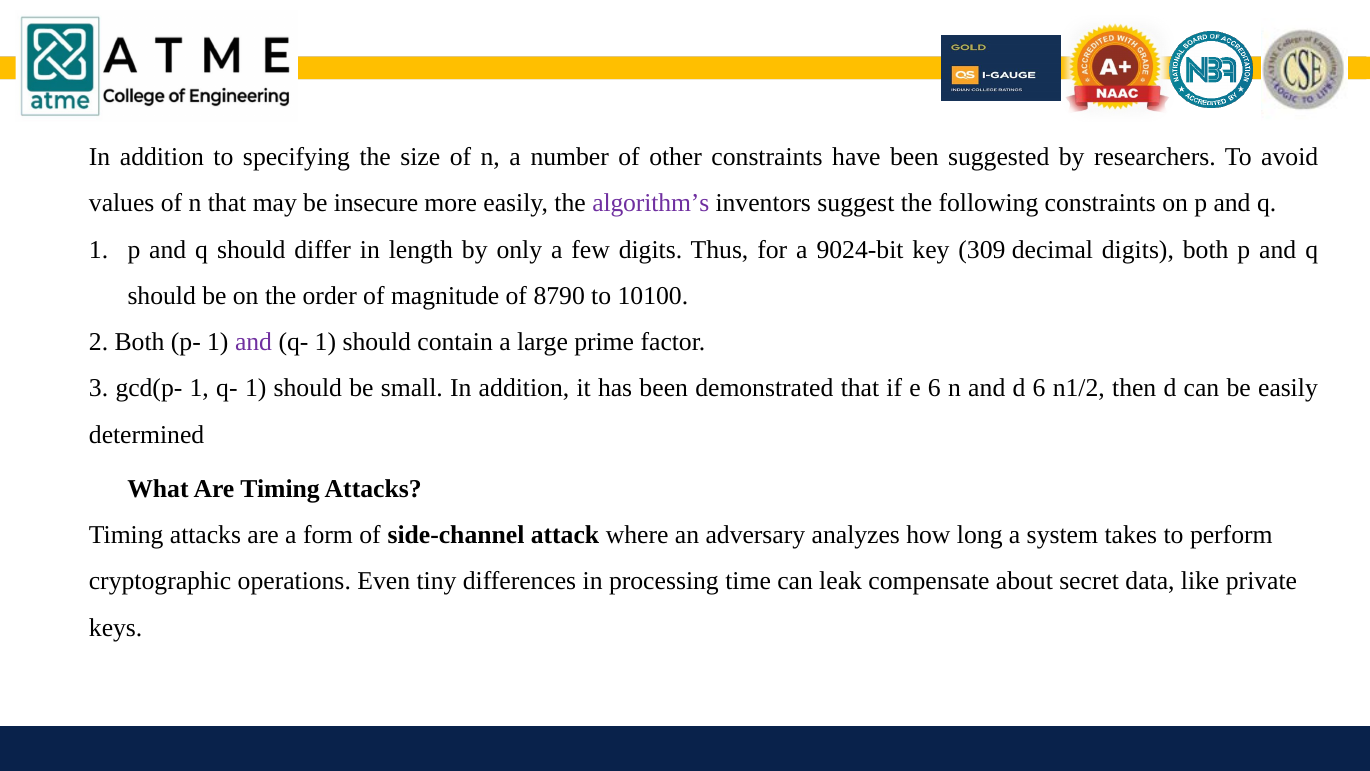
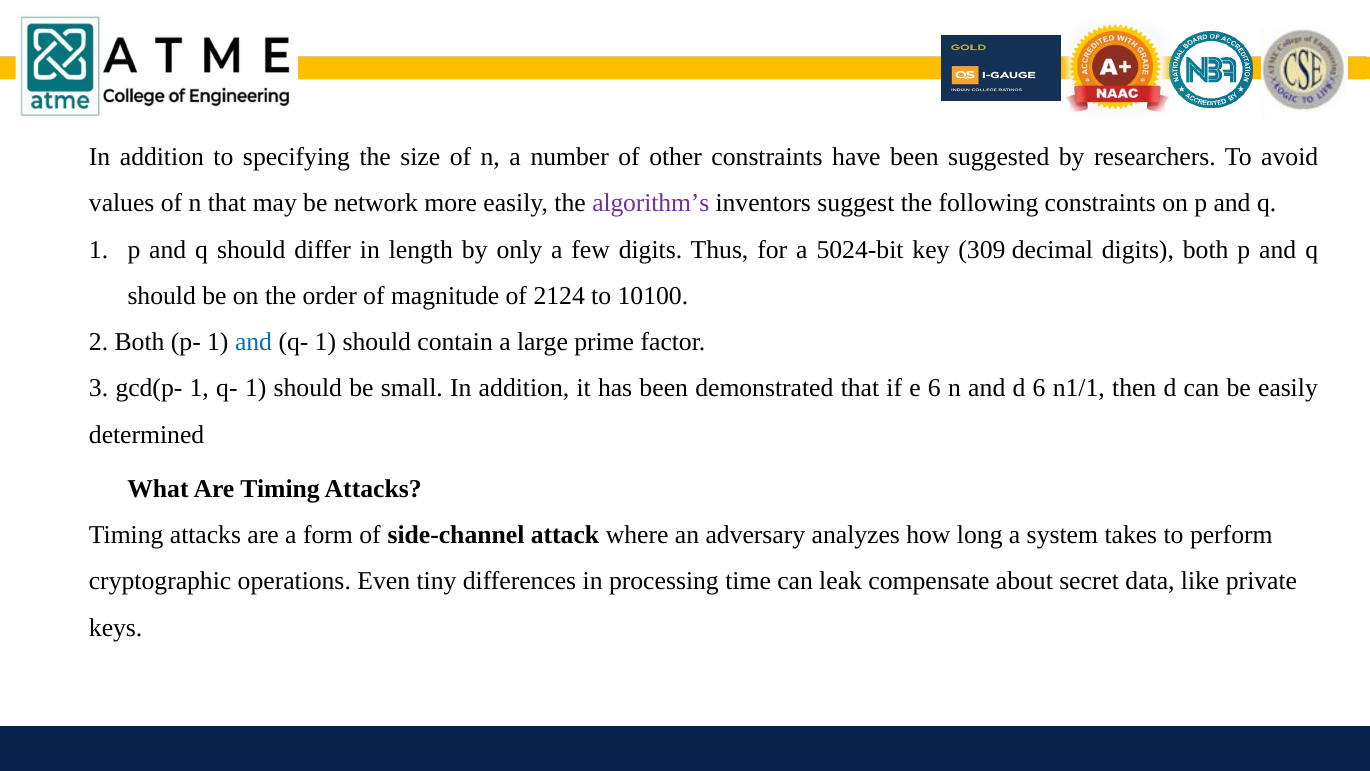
insecure: insecure -> network
9024-bit: 9024-bit -> 5024-bit
8790: 8790 -> 2124
and at (254, 342) colour: purple -> blue
n1/2: n1/2 -> n1/1
